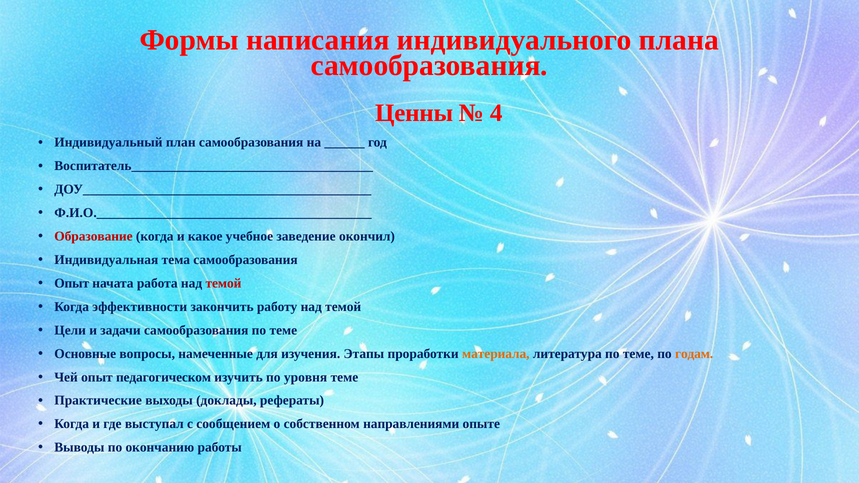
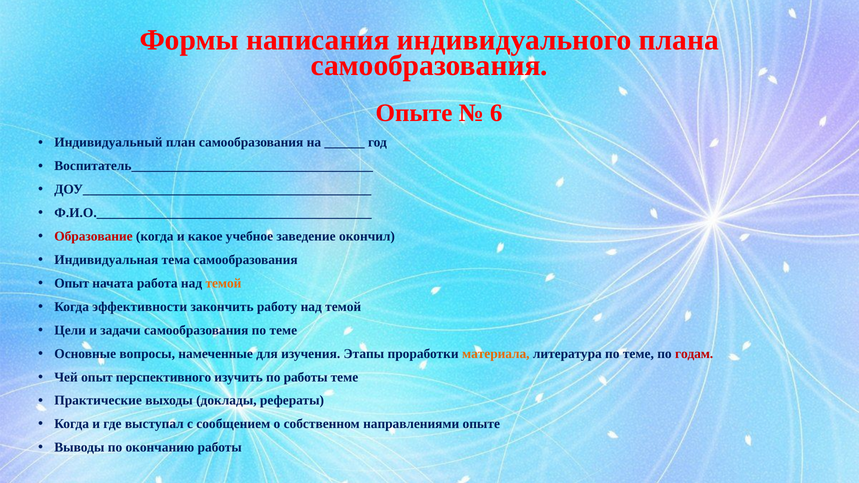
Ценны at (414, 113): Ценны -> Опыте
4: 4 -> 6
темой at (223, 283) colour: red -> orange
годам colour: orange -> red
педагогическом: педагогическом -> перспективного
по уровня: уровня -> работы
